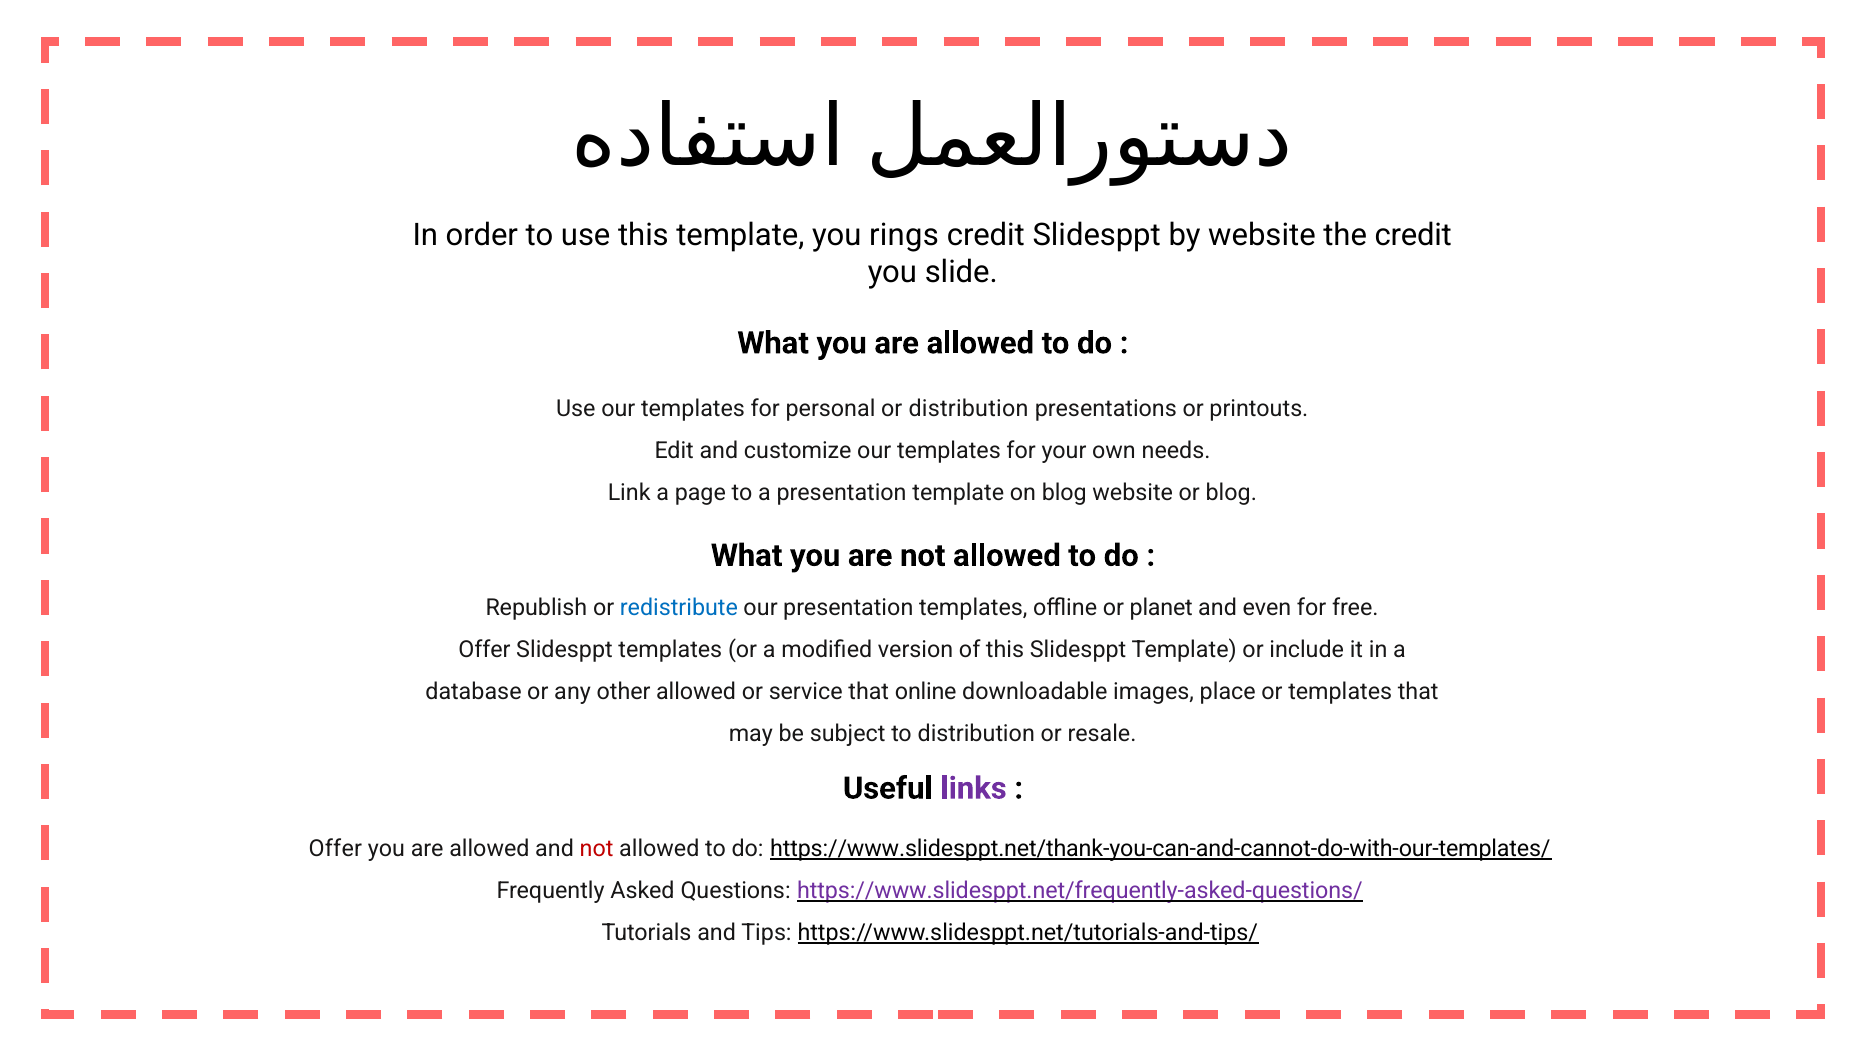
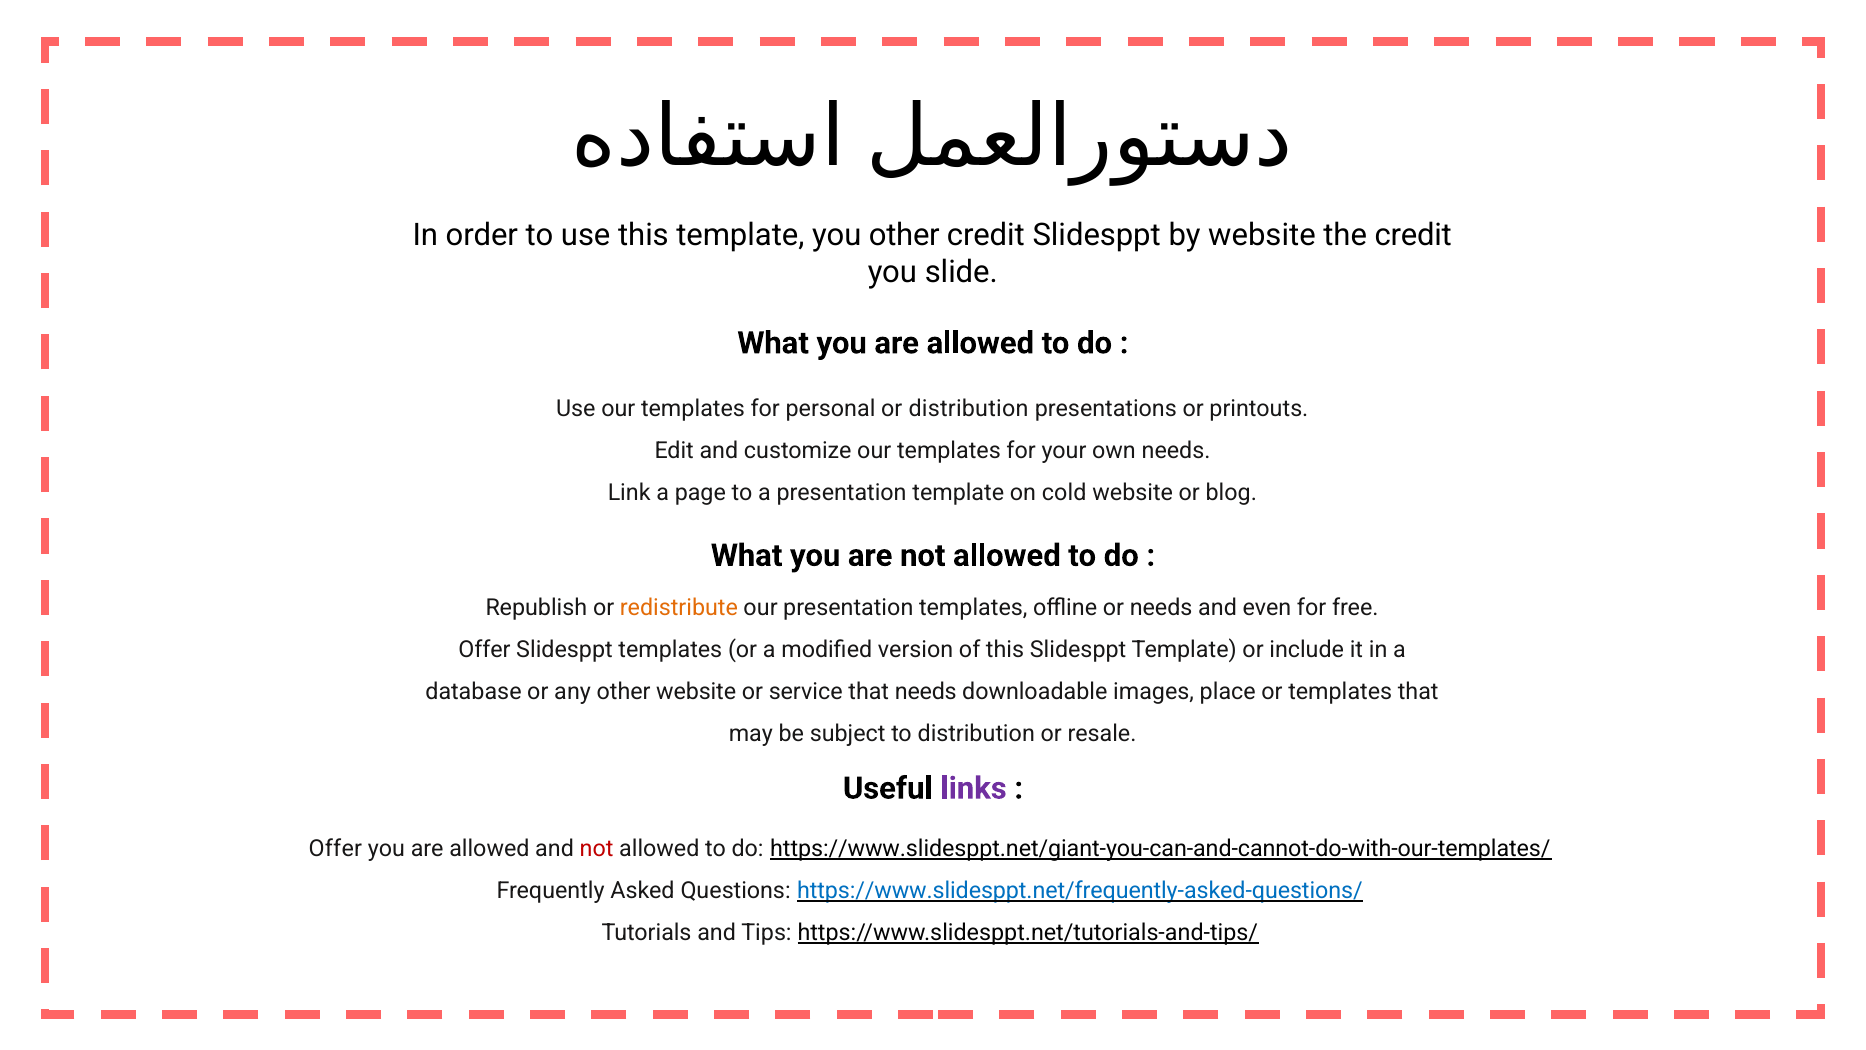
you rings: rings -> other
on blog: blog -> cold
redistribute colour: blue -> orange
or planet: planet -> needs
other allowed: allowed -> website
that online: online -> needs
https://www.slidesppt.net/thank-you-can-and-cannot-do-with-our-templates/: https://www.slidesppt.net/thank-you-can-and-cannot-do-with-our-templates/ -> https://www.slidesppt.net/giant-you-can-and-cannot-do-with-our-templates/
https://www.slidesppt.net/frequently-asked-questions/ colour: purple -> blue
